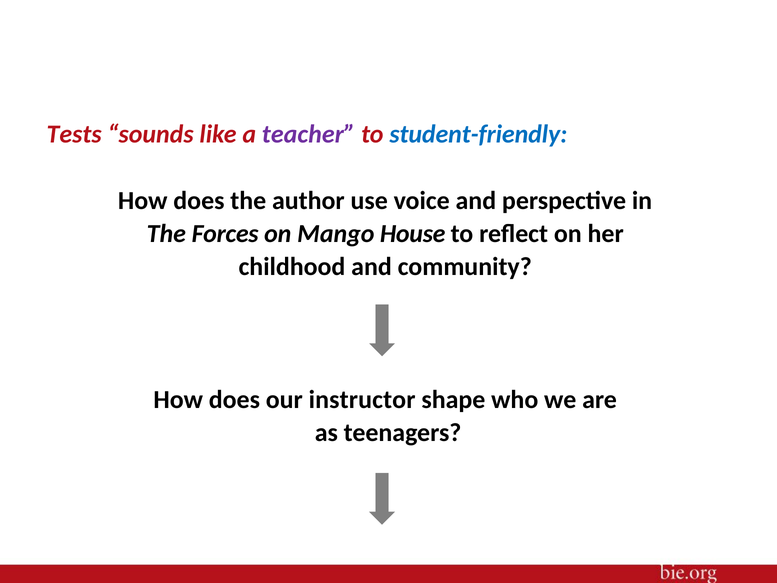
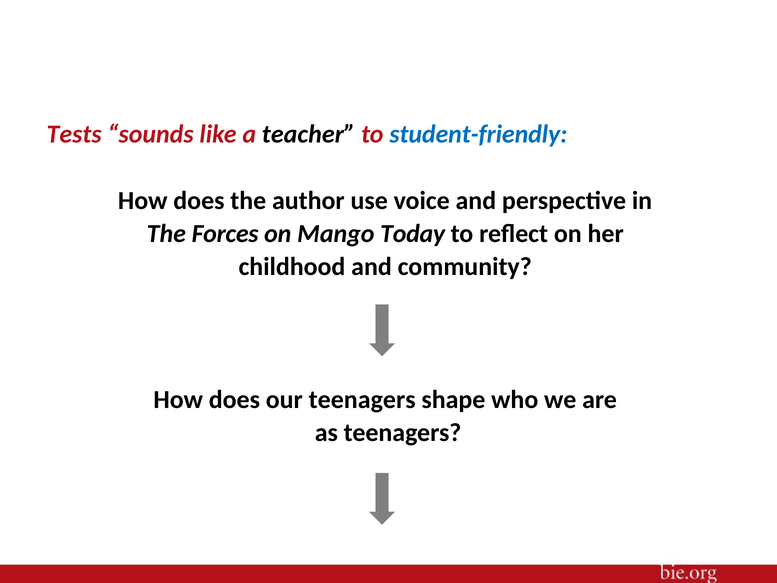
teacher colour: purple -> black
House: House -> Today
our instructor: instructor -> teenagers
